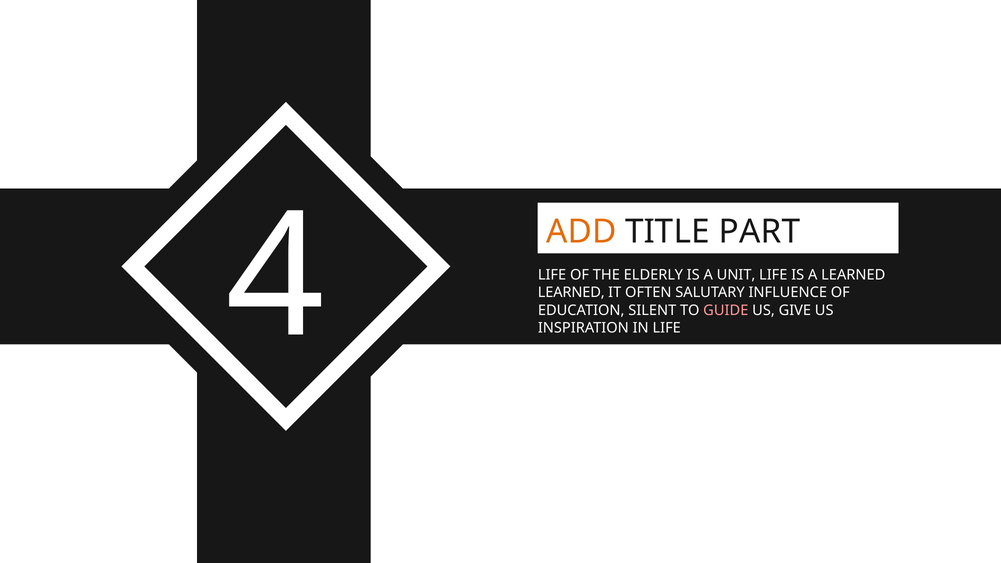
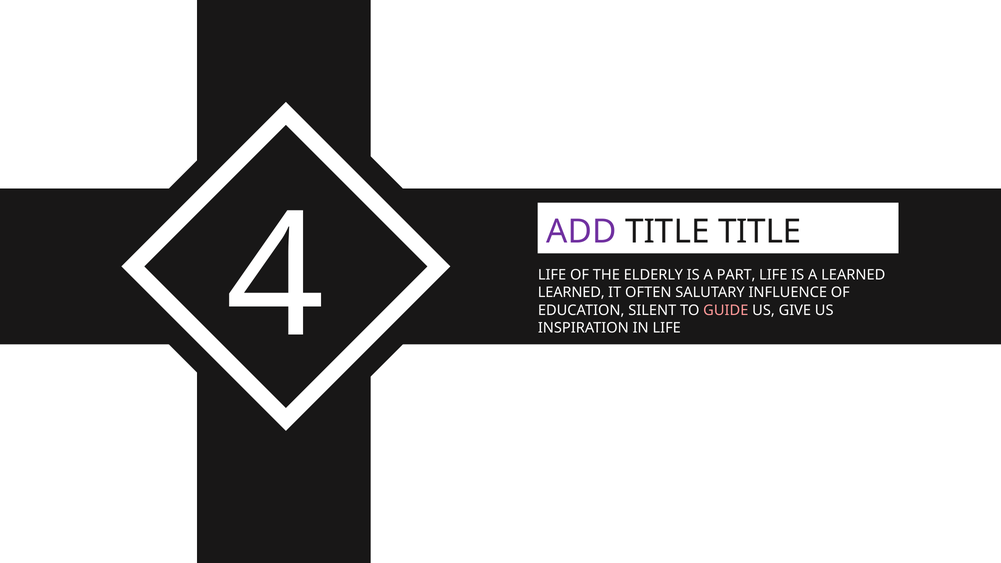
ADD colour: orange -> purple
TITLE PART: PART -> TITLE
UNIT: UNIT -> PART
